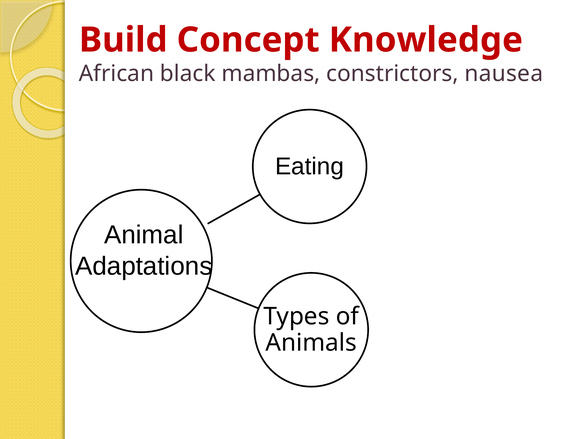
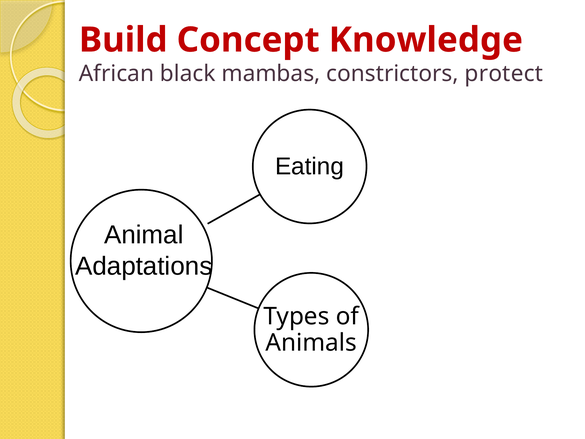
nausea: nausea -> protect
